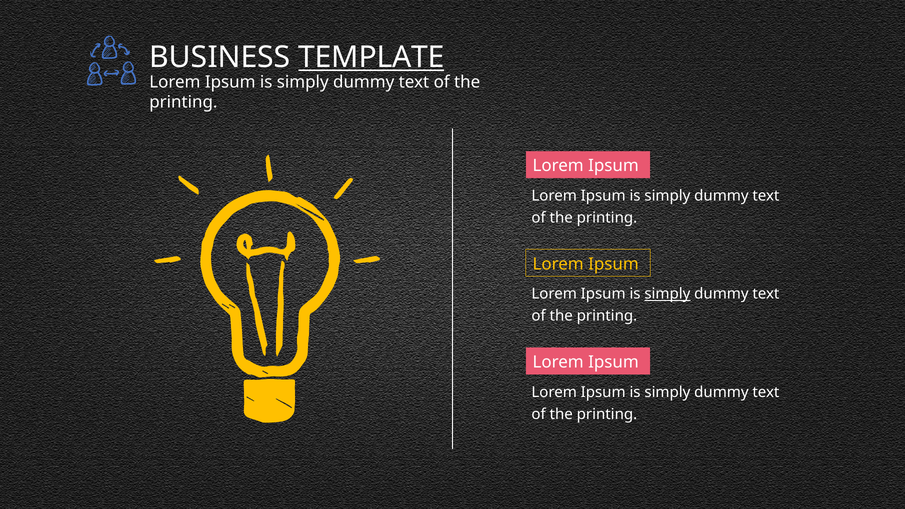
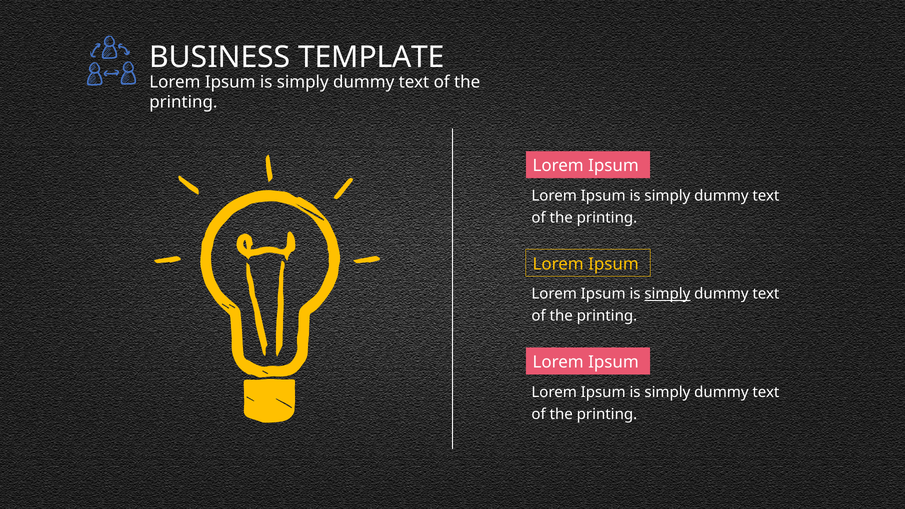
TEMPLATE underline: present -> none
